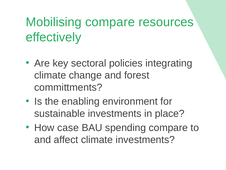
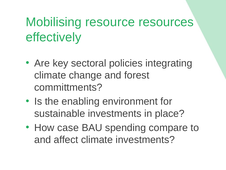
Mobilising compare: compare -> resource
